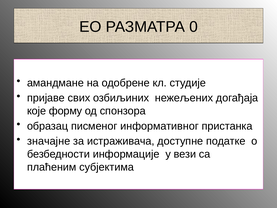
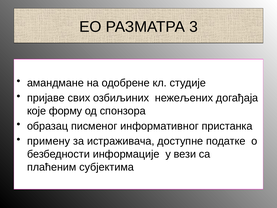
0: 0 -> 3
значајне: значајне -> примену
